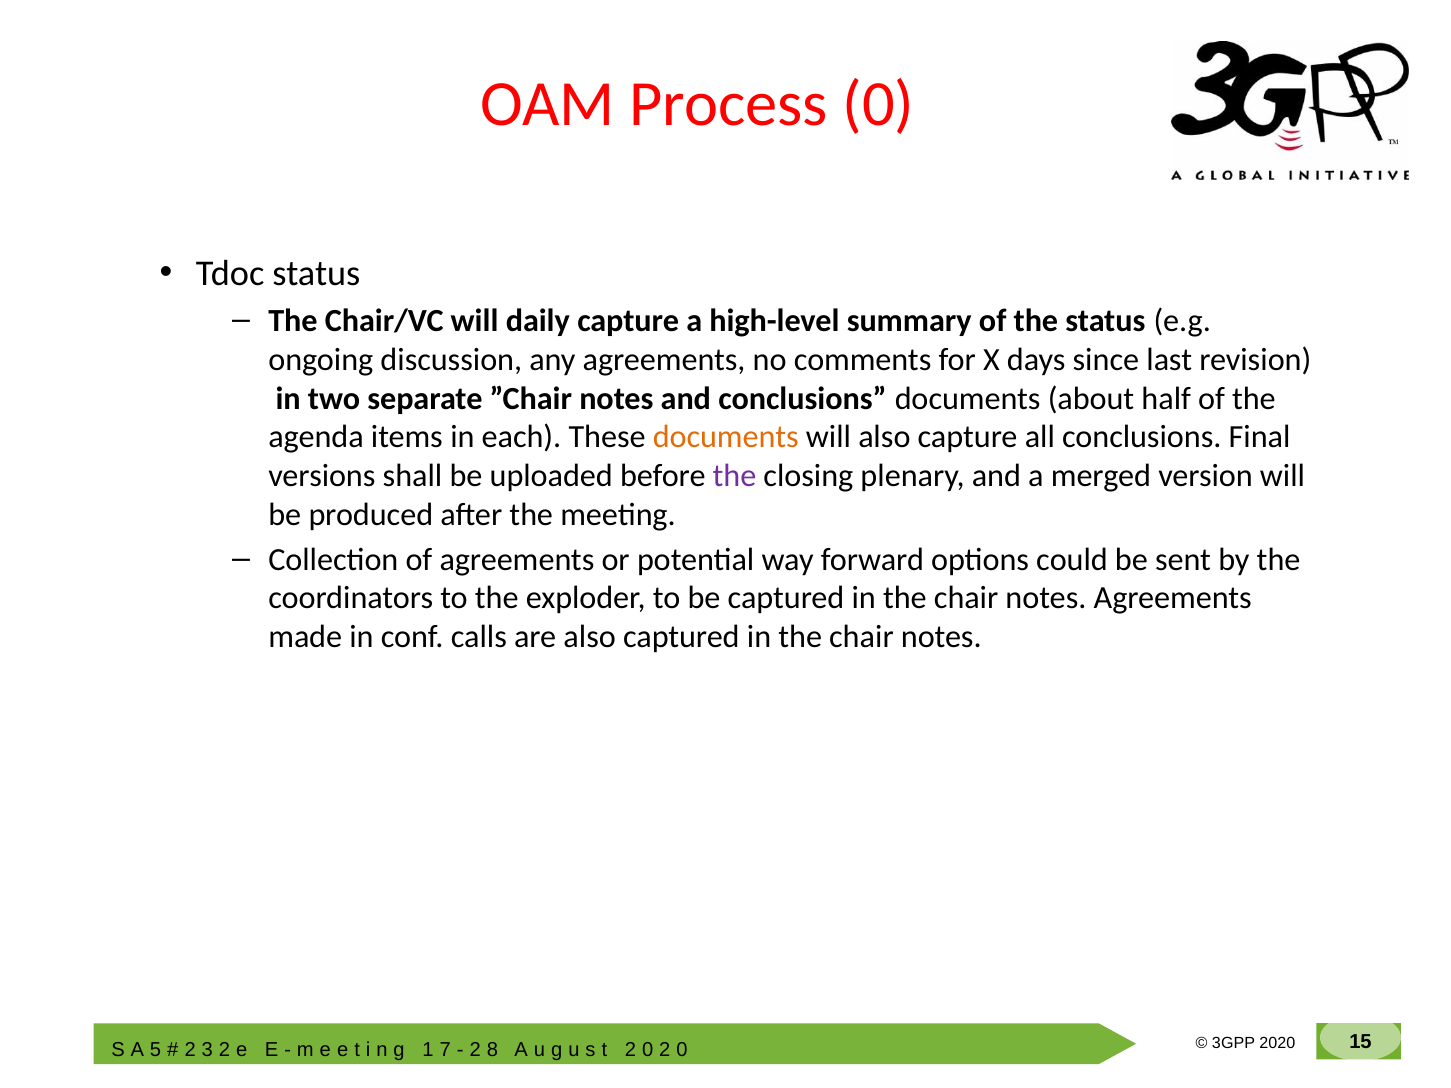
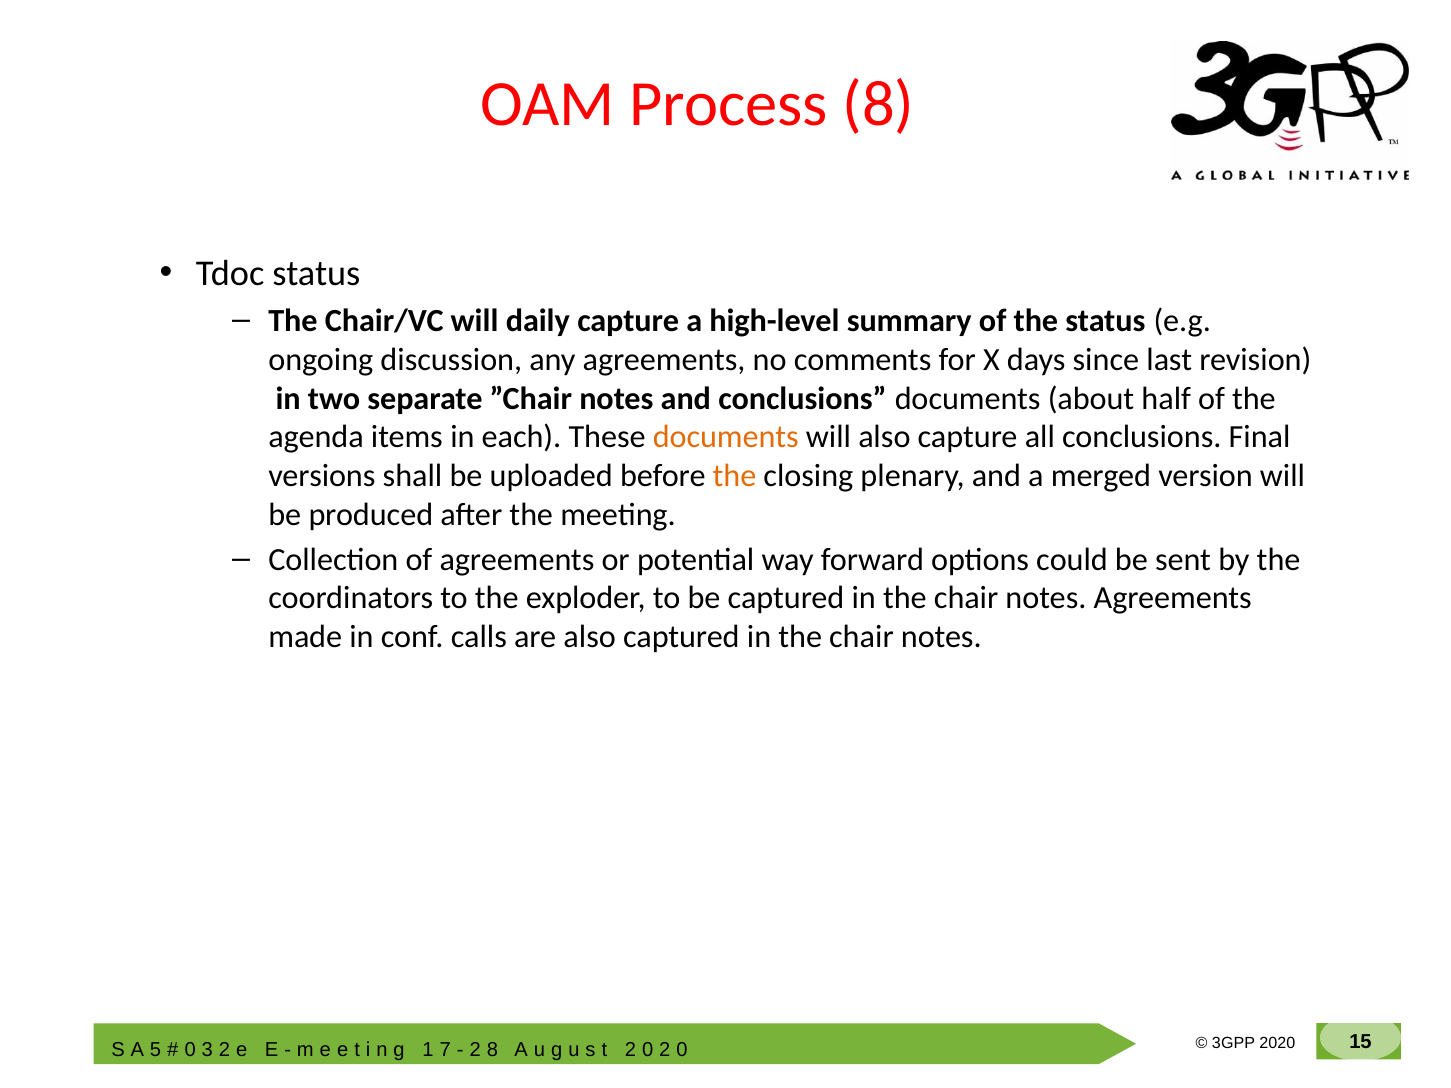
Process 0: 0 -> 8
the at (734, 476) colour: purple -> orange
2 at (190, 1050): 2 -> 0
